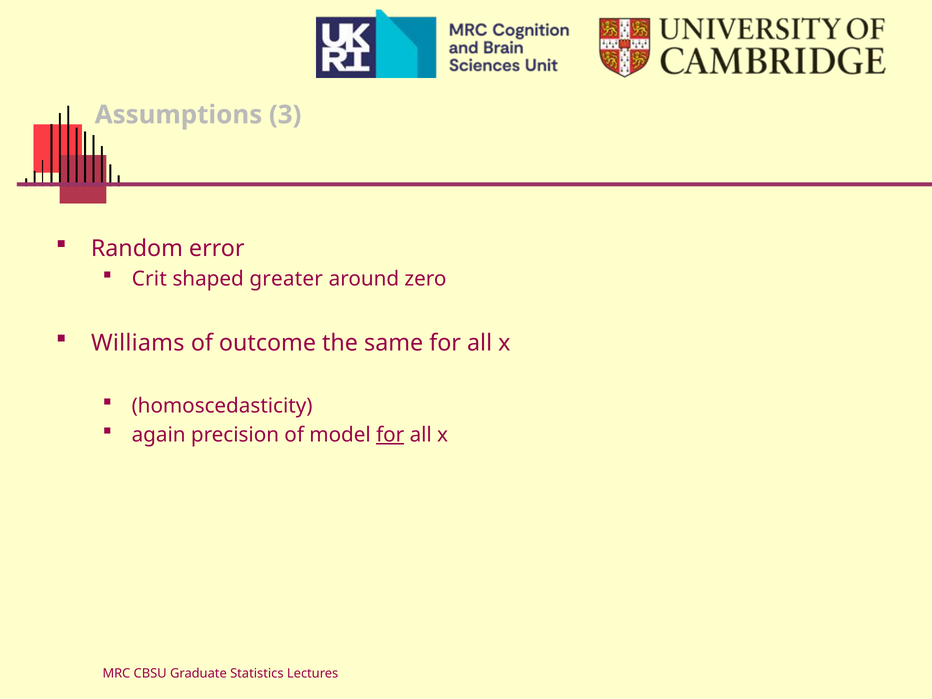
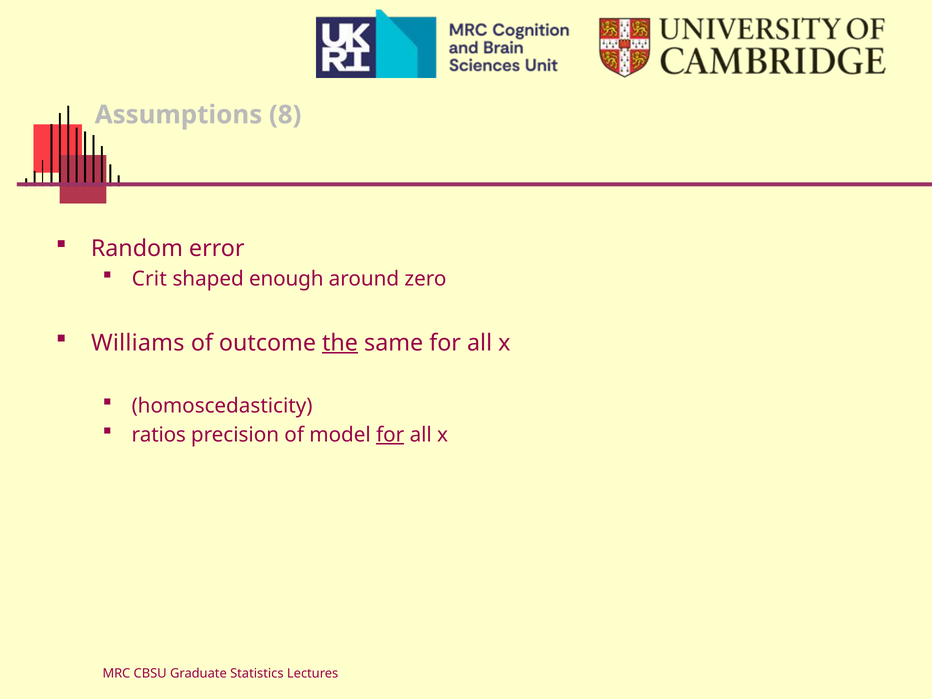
3: 3 -> 8
greater: greater -> enough
the underline: none -> present
again: again -> ratios
